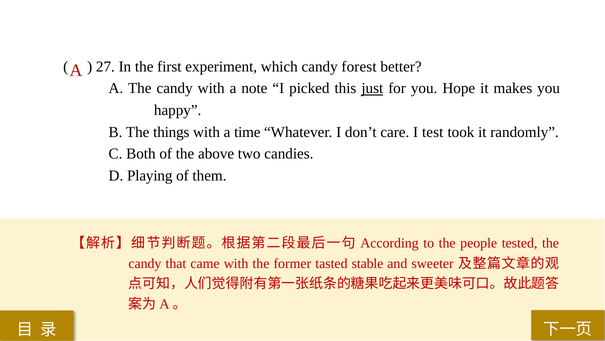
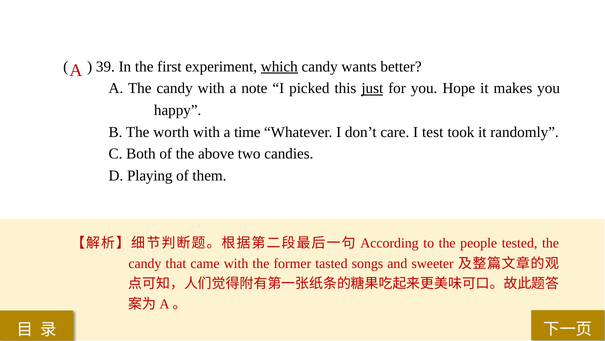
27: 27 -> 39
which underline: none -> present
forest: forest -> wants
things: things -> worth
stable: stable -> songs
